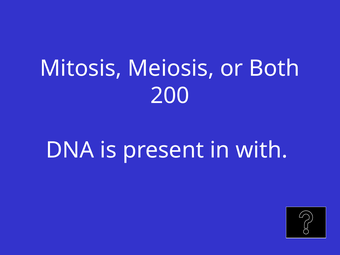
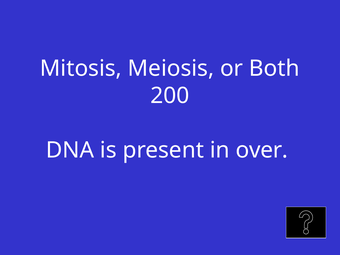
with: with -> over
